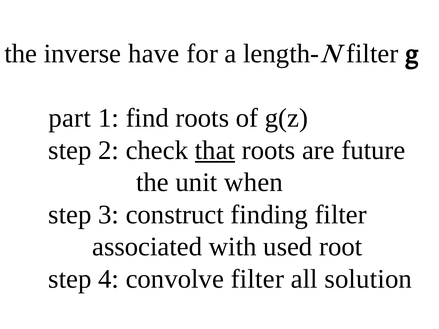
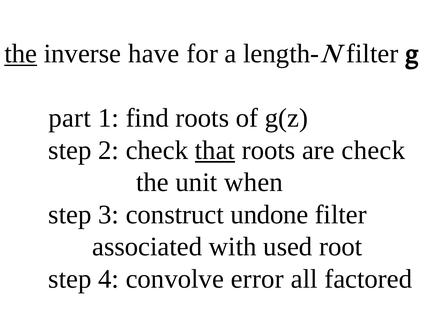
the at (21, 54) underline: none -> present
are future: future -> check
finding: finding -> undone
convolve filter: filter -> error
solution: solution -> factored
